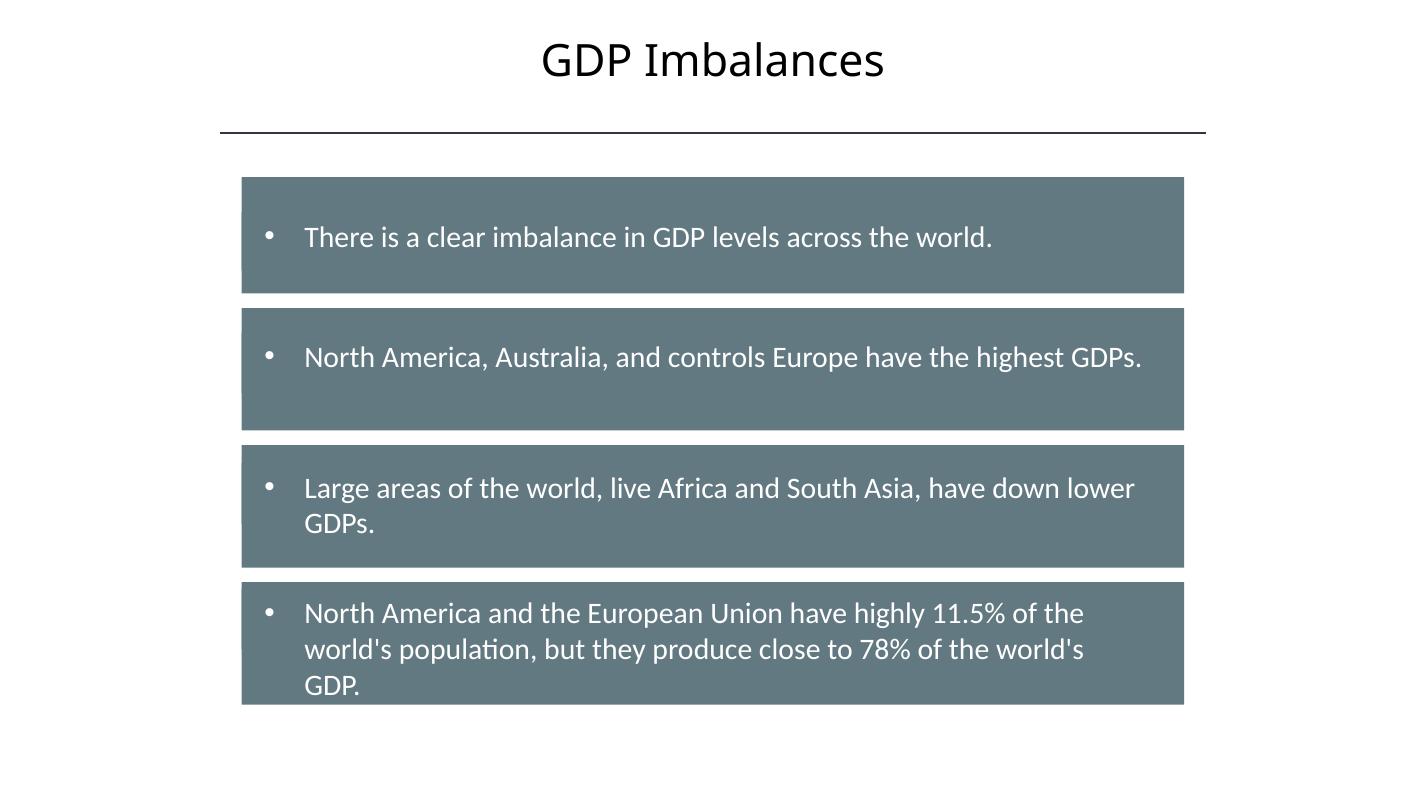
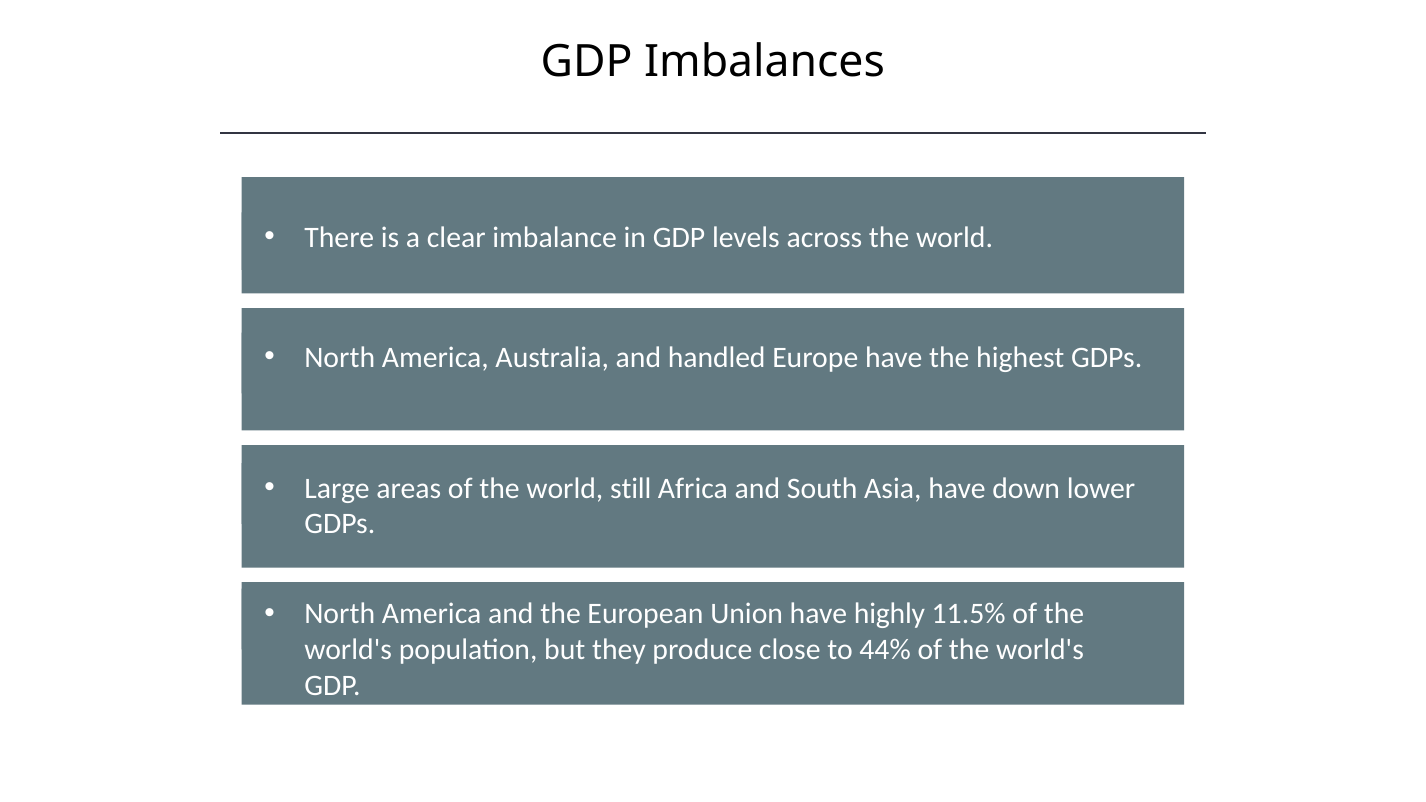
controls: controls -> handled
live: live -> still
78%: 78% -> 44%
